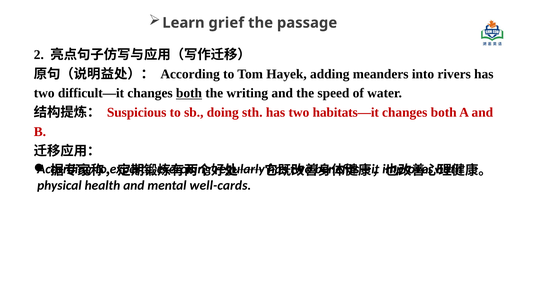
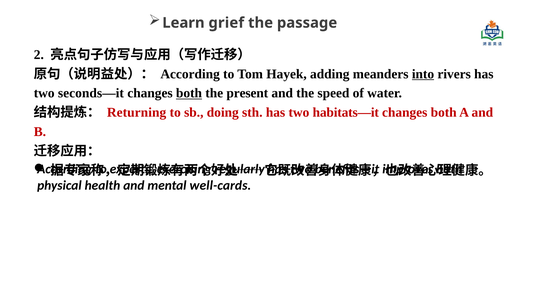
into underline: none -> present
difficult—it: difficult—it -> seconds—it
writing: writing -> present
Suspicious: Suspicious -> Returning
